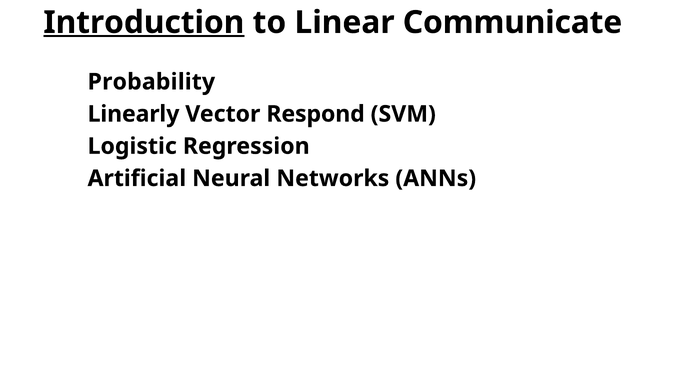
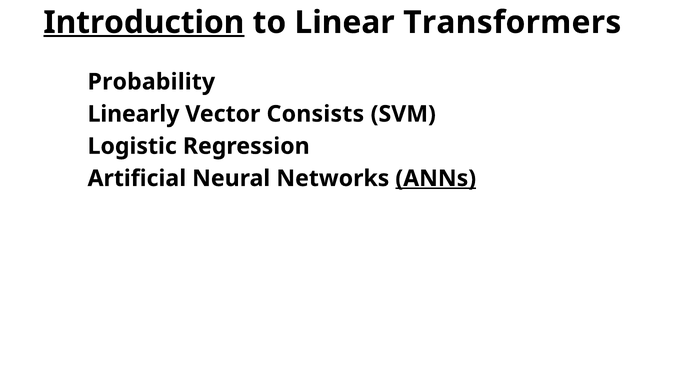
Communicate: Communicate -> Transformers
Respond: Respond -> Consists
ANNs underline: none -> present
